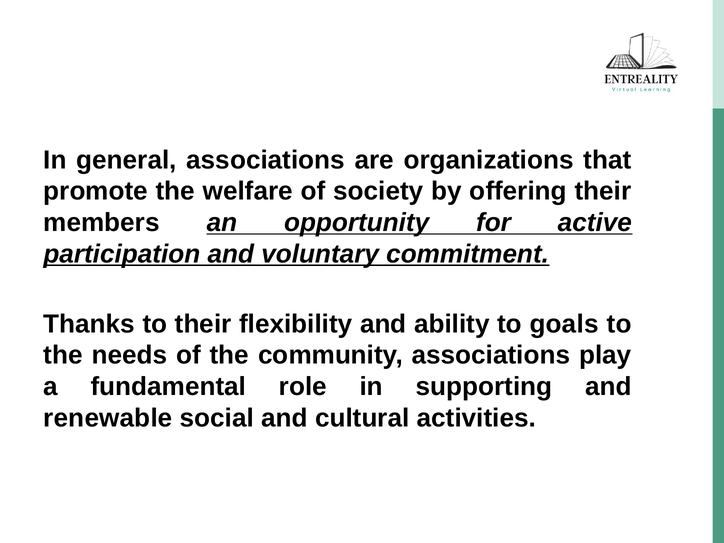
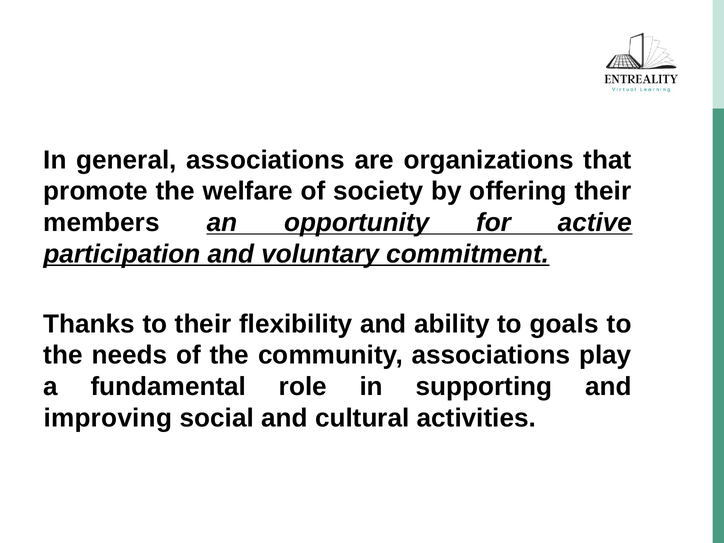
renewable: renewable -> improving
